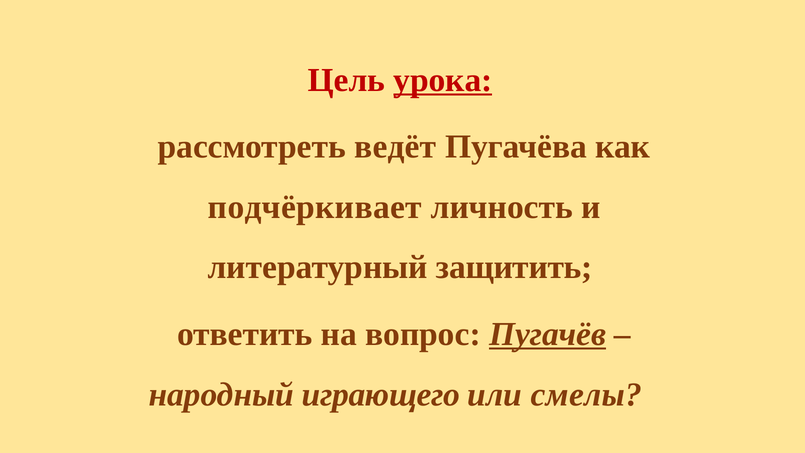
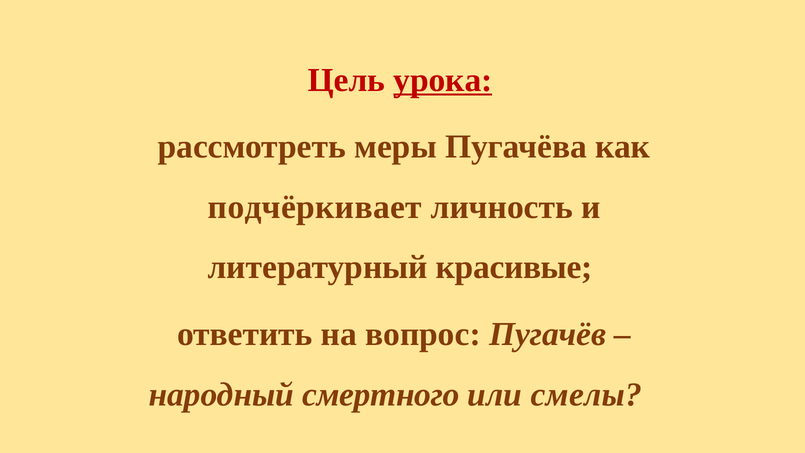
ведёт: ведёт -> меры
защитить: защитить -> красивые
Пугачёв underline: present -> none
играющего: играющего -> смертного
